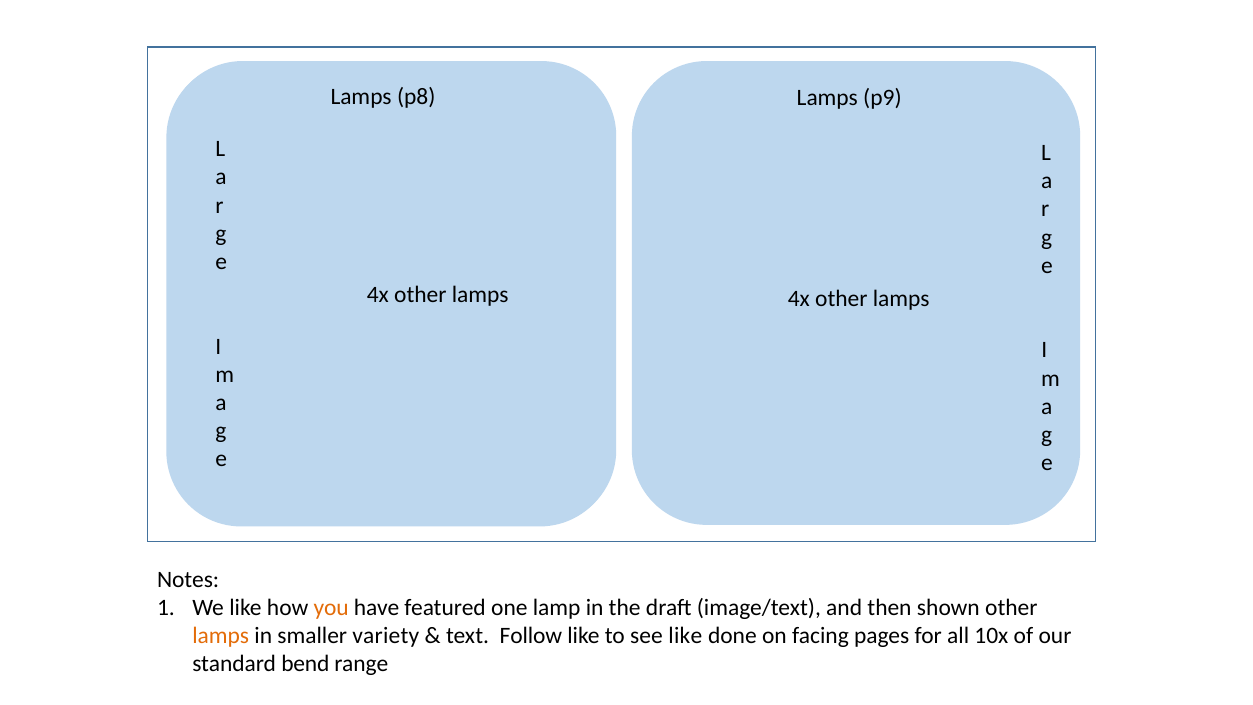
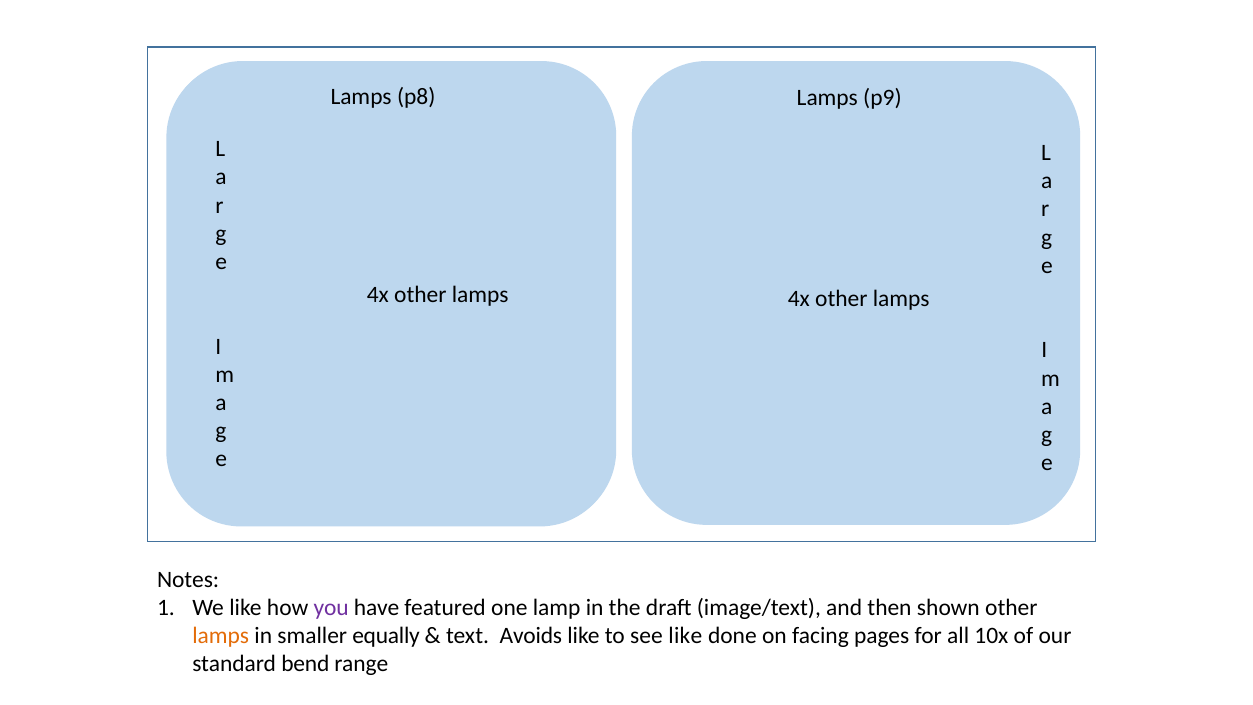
you colour: orange -> purple
variety: variety -> equally
Follow: Follow -> Avoids
